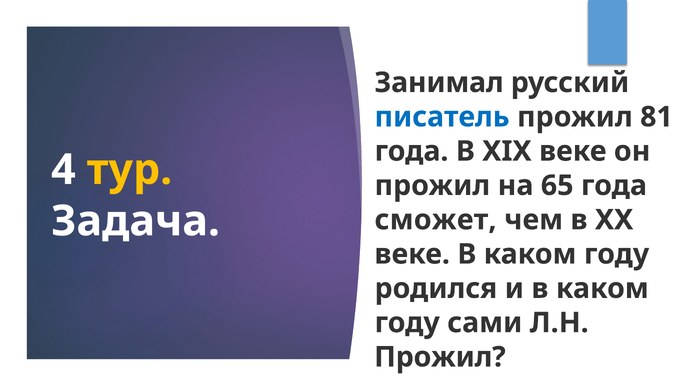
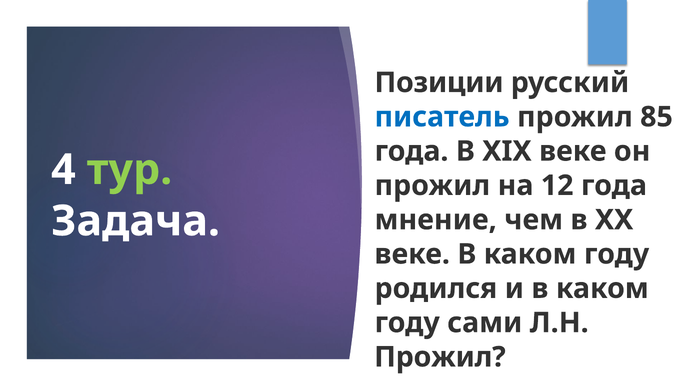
Занимал: Занимал -> Позиции
81: 81 -> 85
тур colour: yellow -> light green
65: 65 -> 12
сможет: сможет -> мнение
